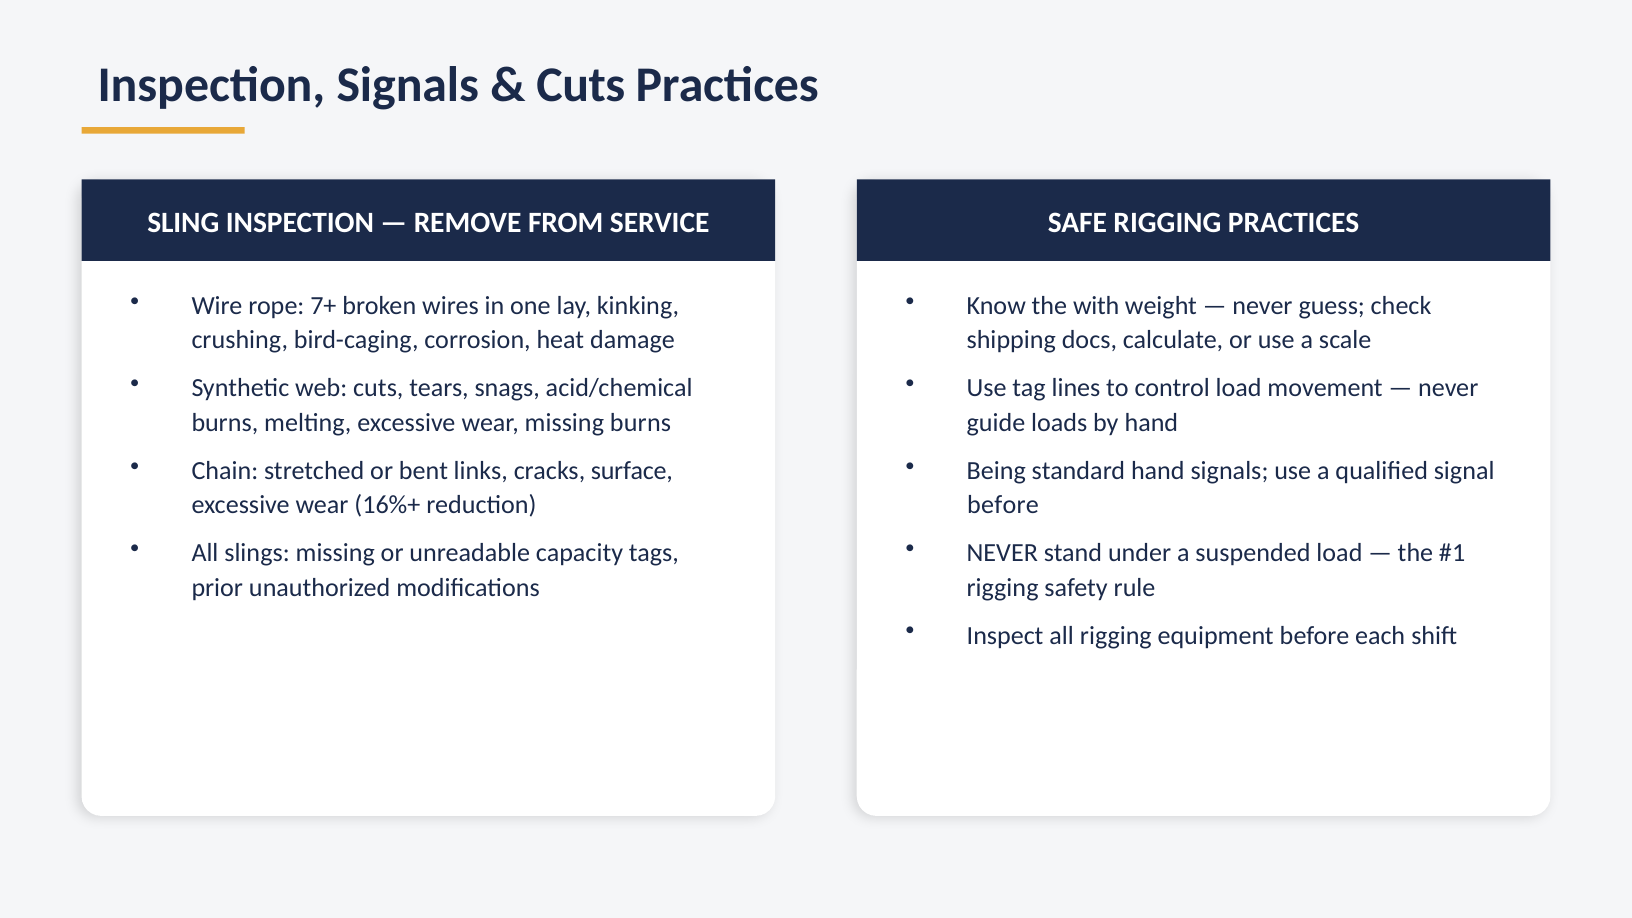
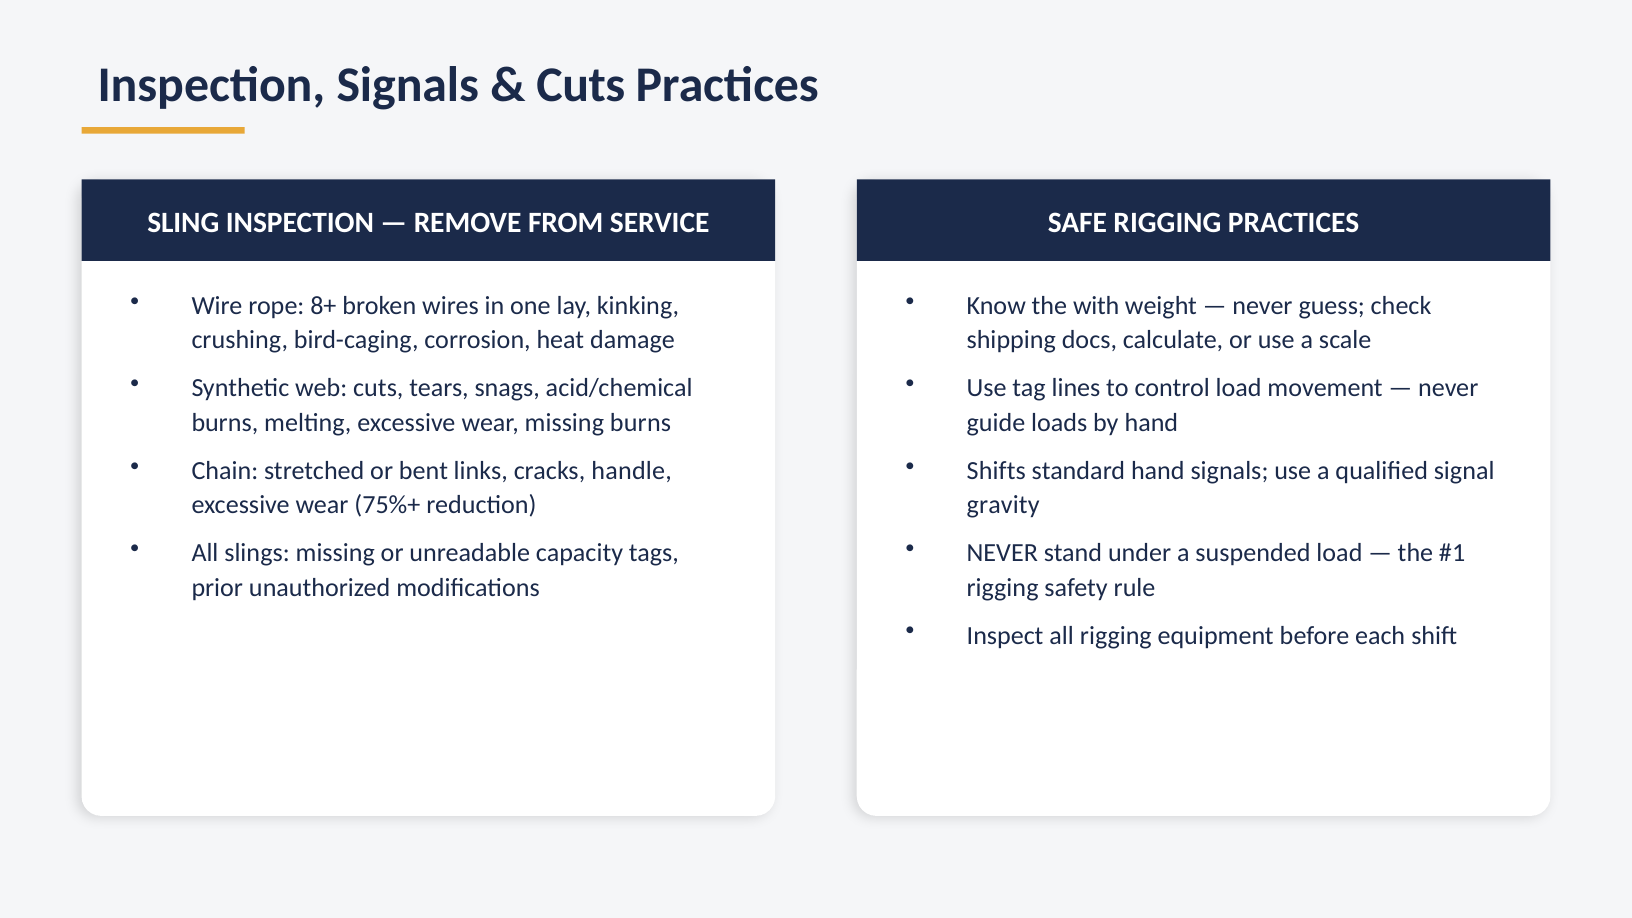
7+: 7+ -> 8+
surface: surface -> handle
Being: Being -> Shifts
16%+: 16%+ -> 75%+
before at (1003, 505): before -> gravity
